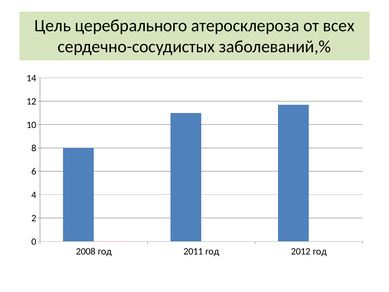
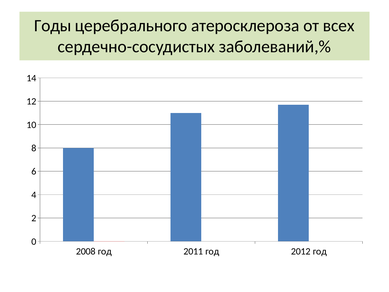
Цель: Цель -> Годы
